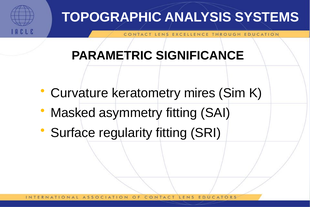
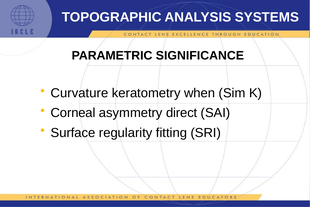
mires: mires -> when
Masked: Masked -> Corneal
asymmetry fitting: fitting -> direct
